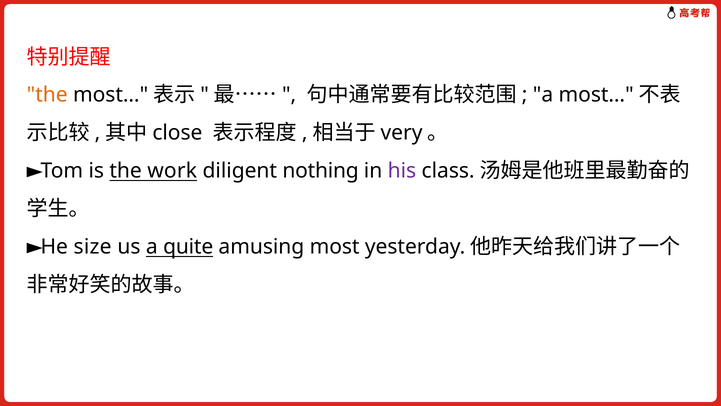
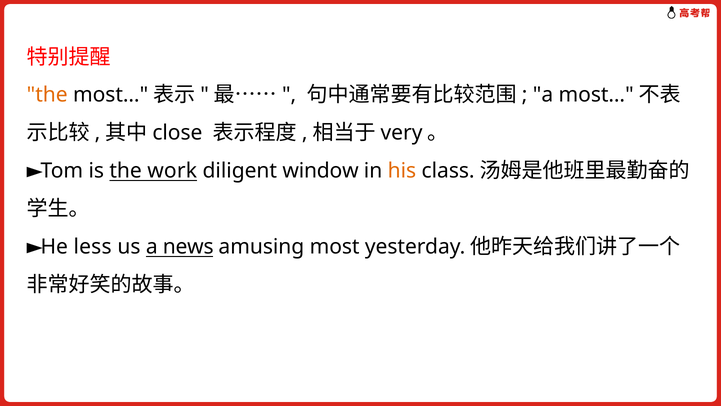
nothing: nothing -> window
his colour: purple -> orange
size: size -> less
quite: quite -> news
